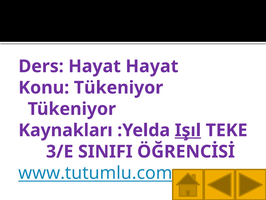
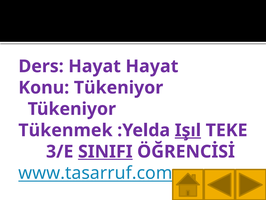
Kaynakları: Kaynakları -> Tükenmek
SINIFI underline: none -> present
www.tutumlu.com: www.tutumlu.com -> www.tasarruf.com
